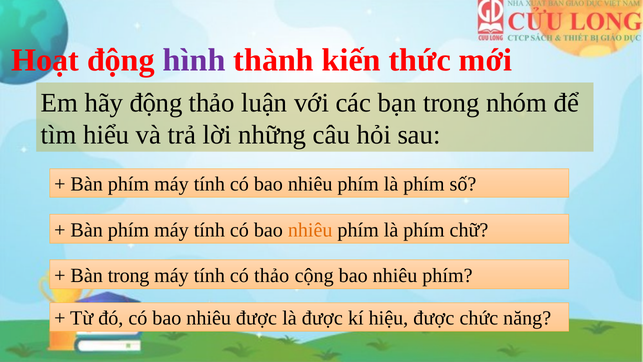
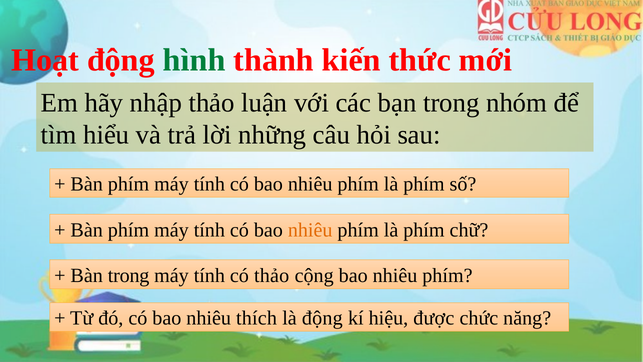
hình colour: purple -> green
hãy động: động -> nhập
nhiêu được: được -> thích
là được: được -> động
